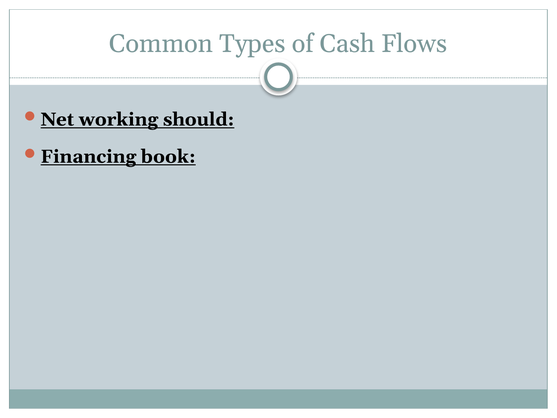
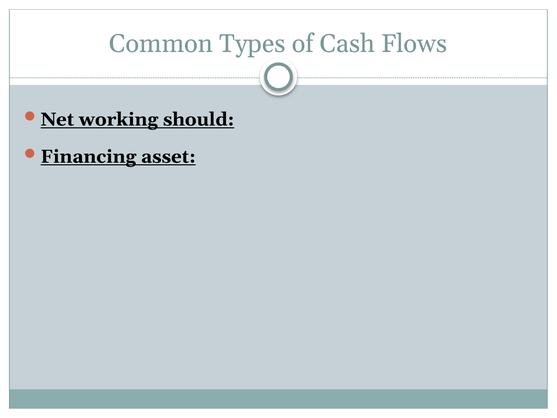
book: book -> asset
